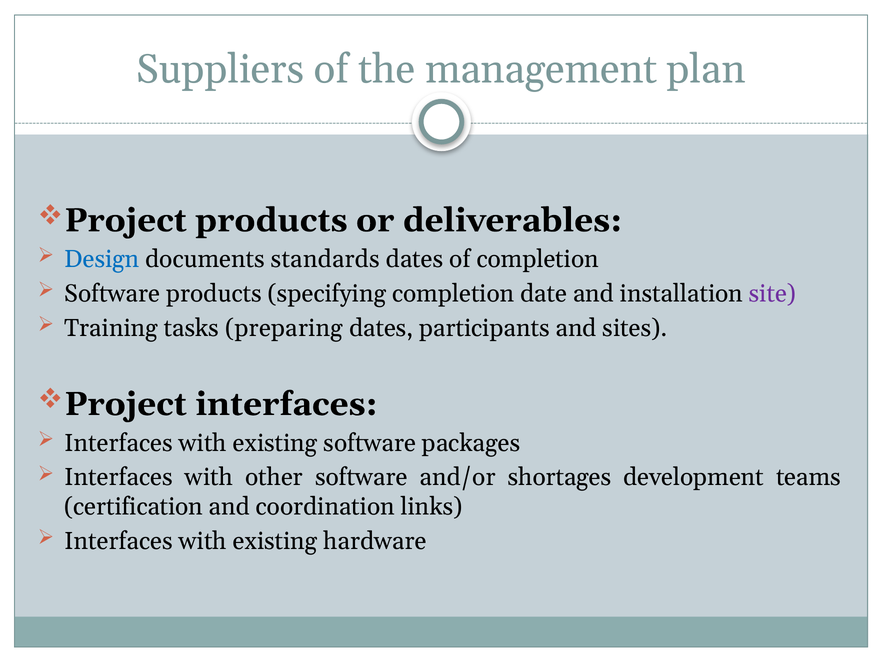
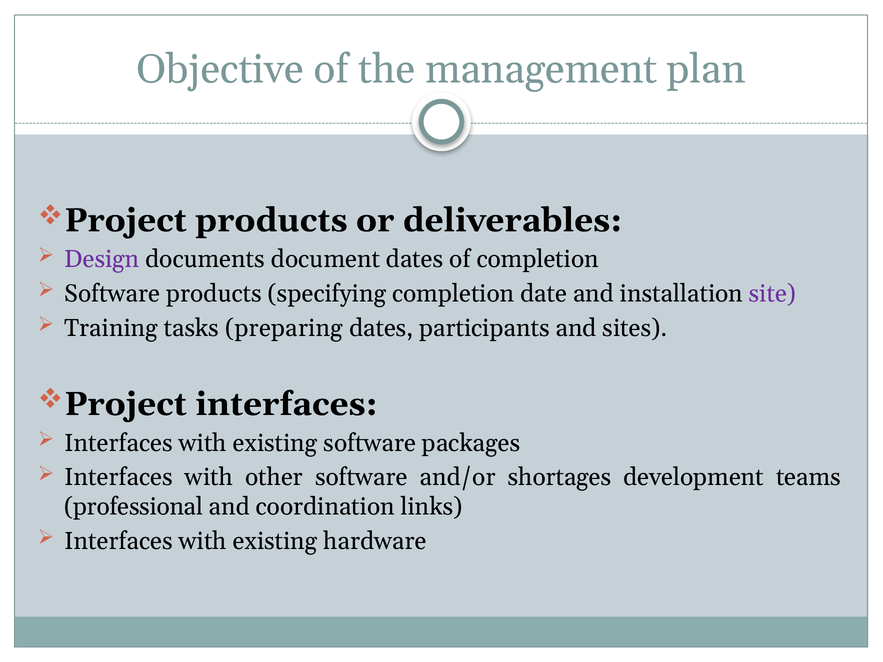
Suppliers: Suppliers -> Objective
Design colour: blue -> purple
standards: standards -> document
certification: certification -> professional
